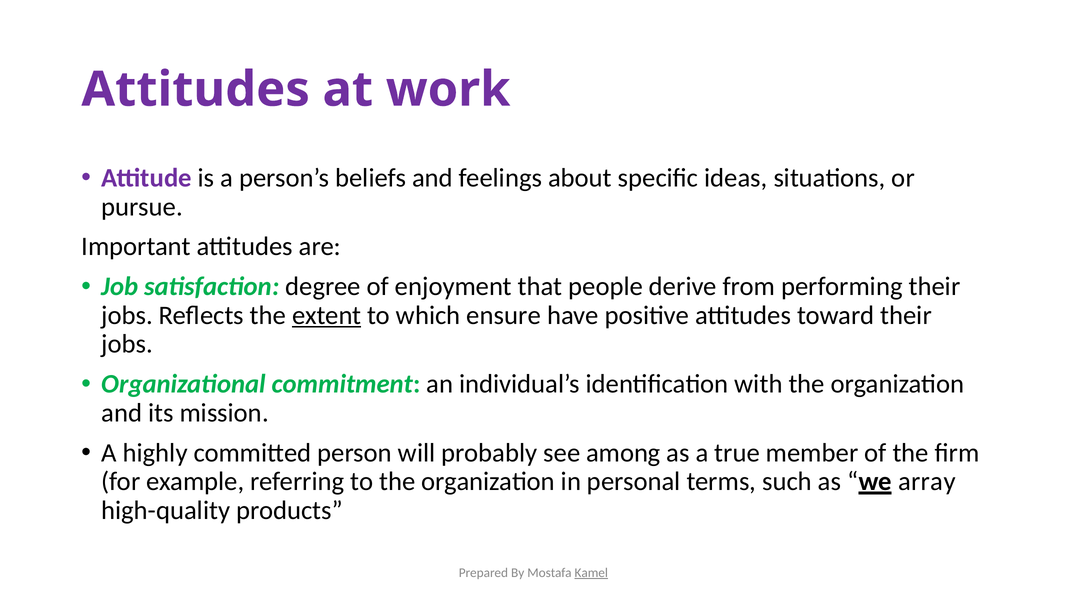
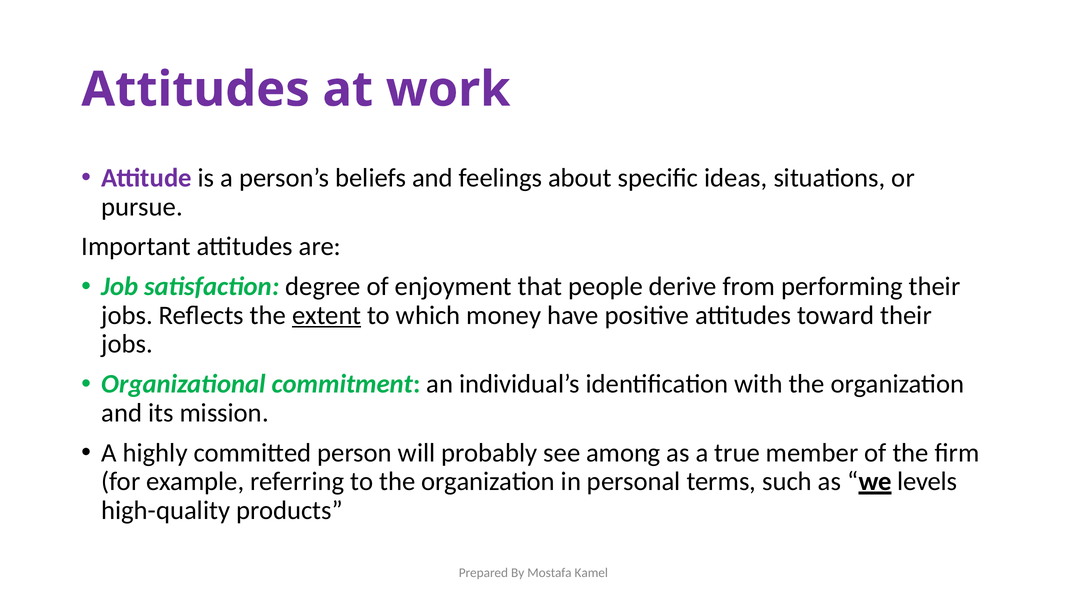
ensure: ensure -> money
array: array -> levels
Kamel underline: present -> none
